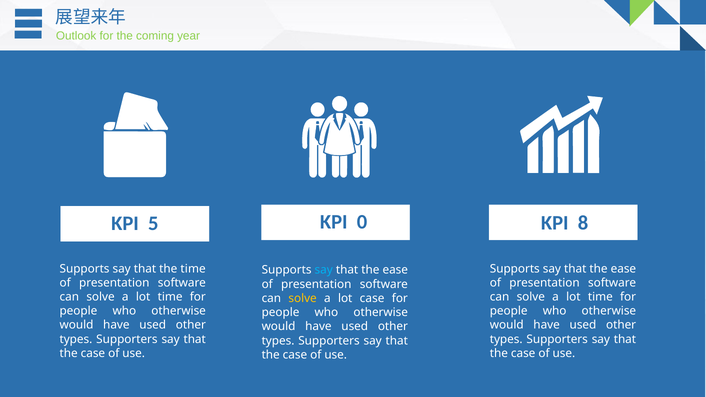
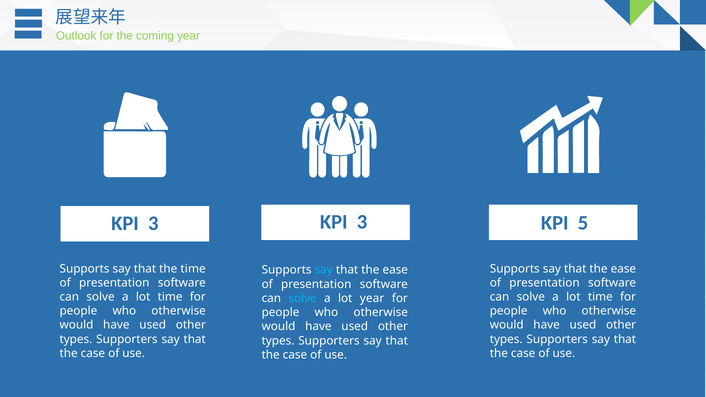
5 at (153, 223): 5 -> 3
0 at (362, 222): 0 -> 3
8: 8 -> 5
solve at (303, 298) colour: yellow -> light blue
lot case: case -> year
